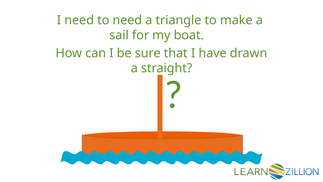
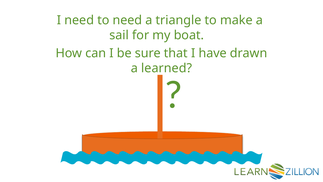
straight: straight -> learned
